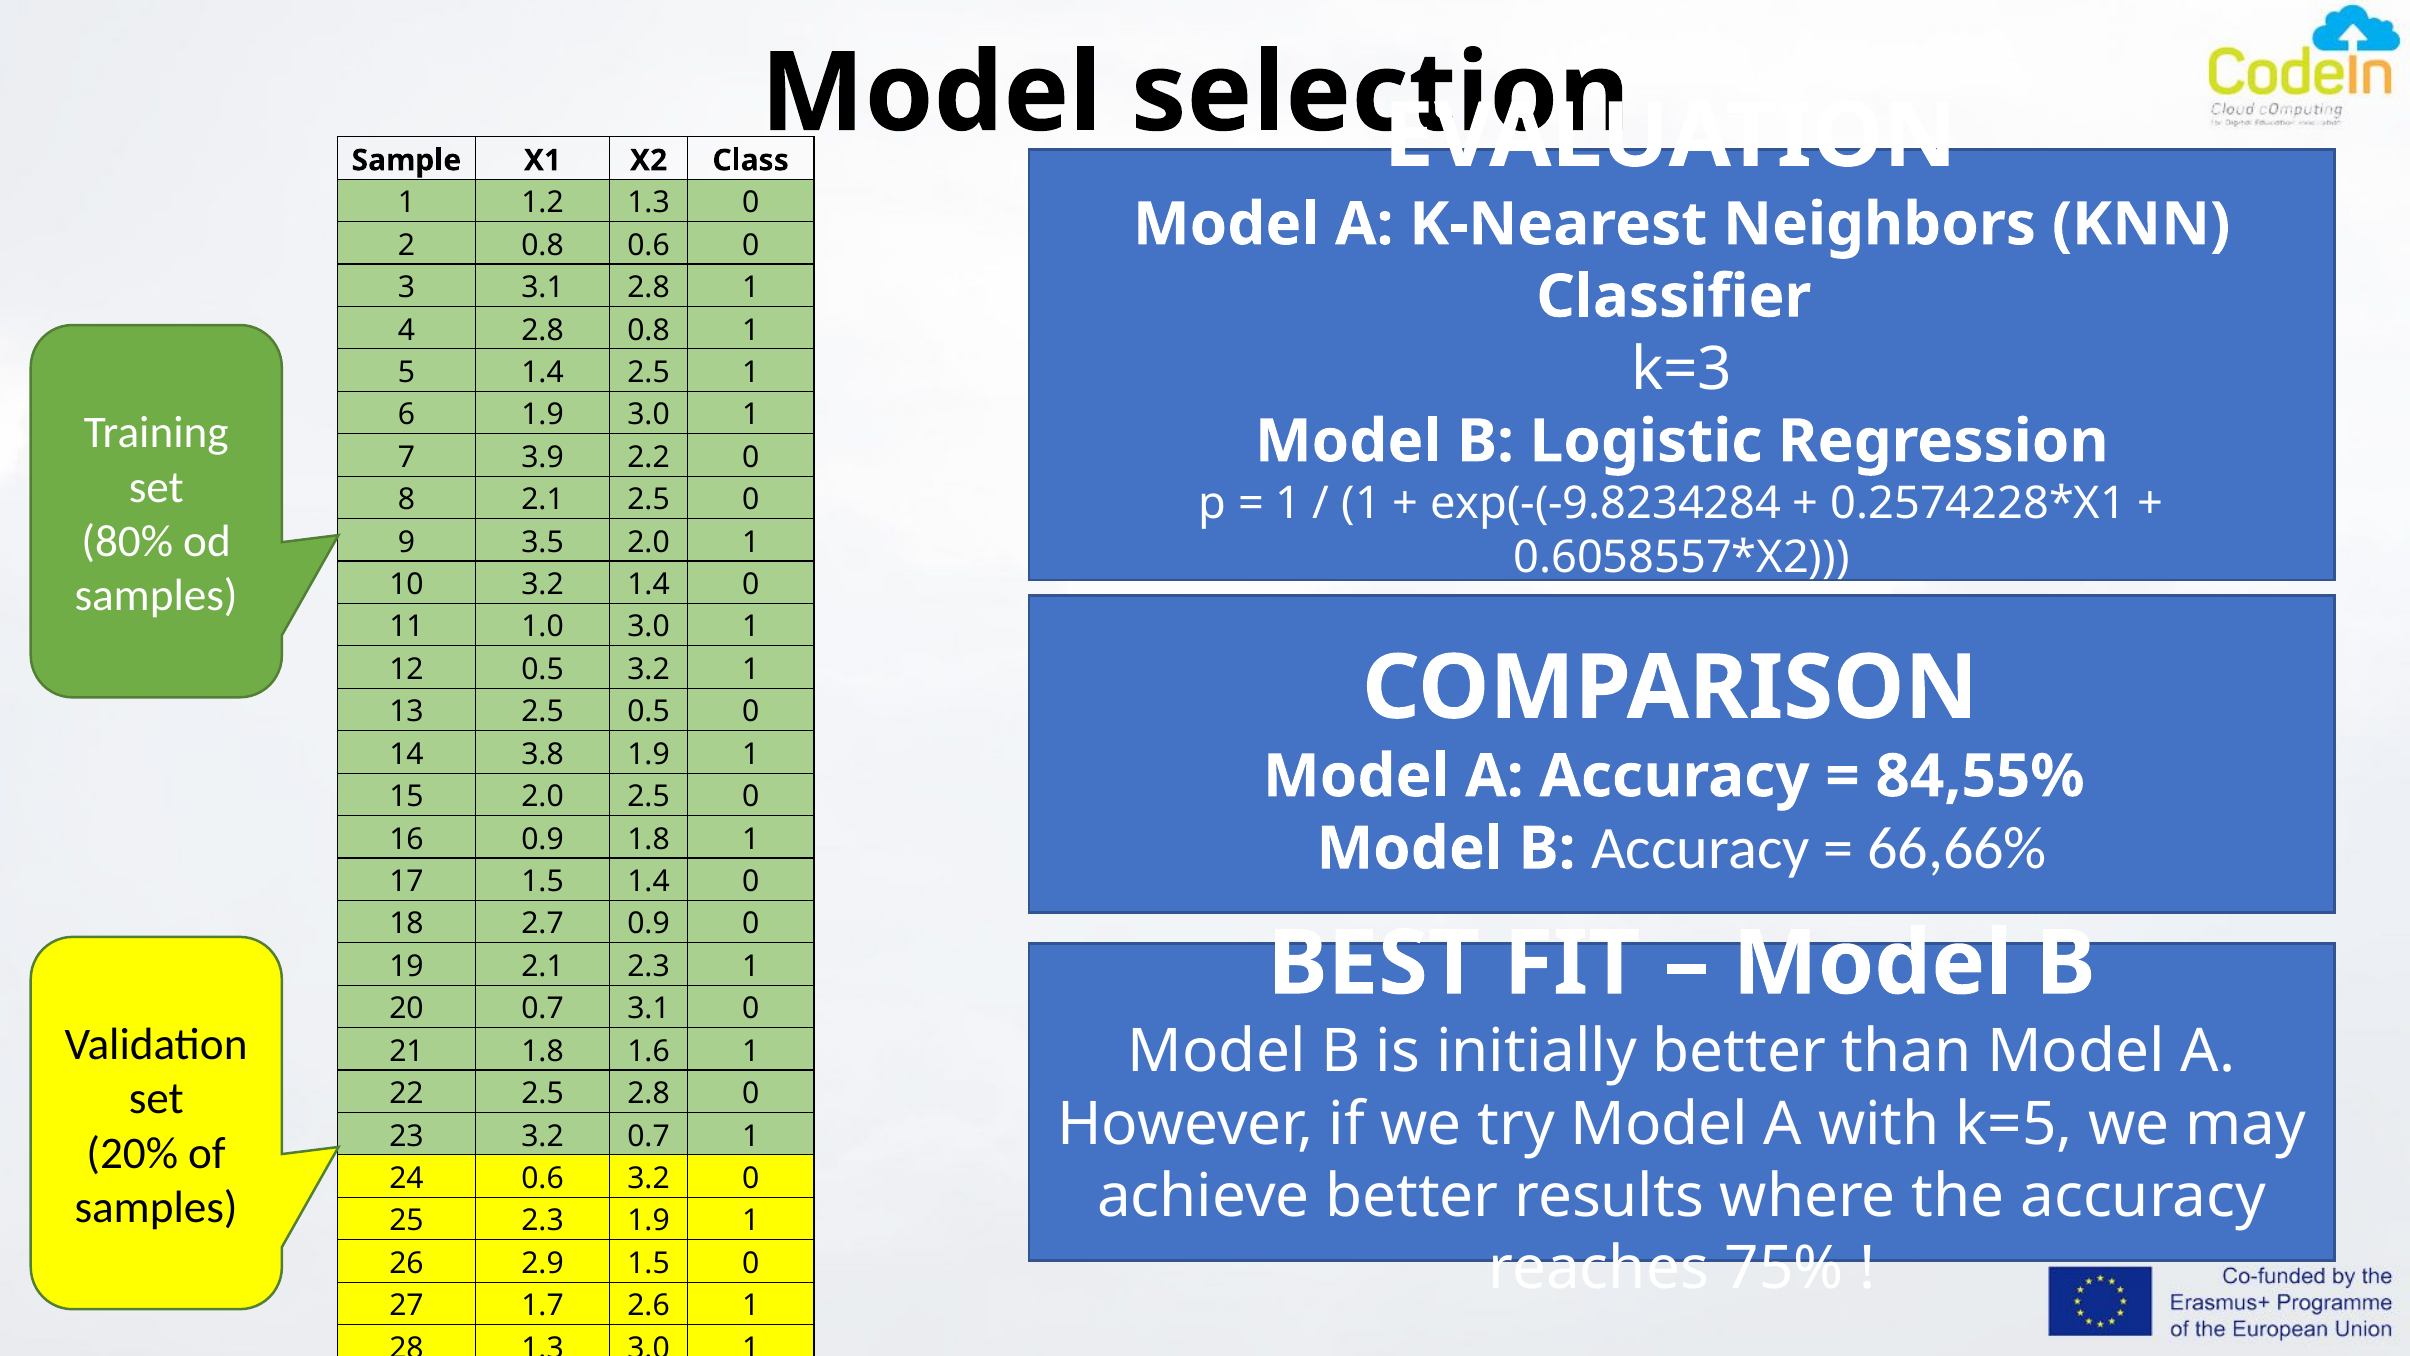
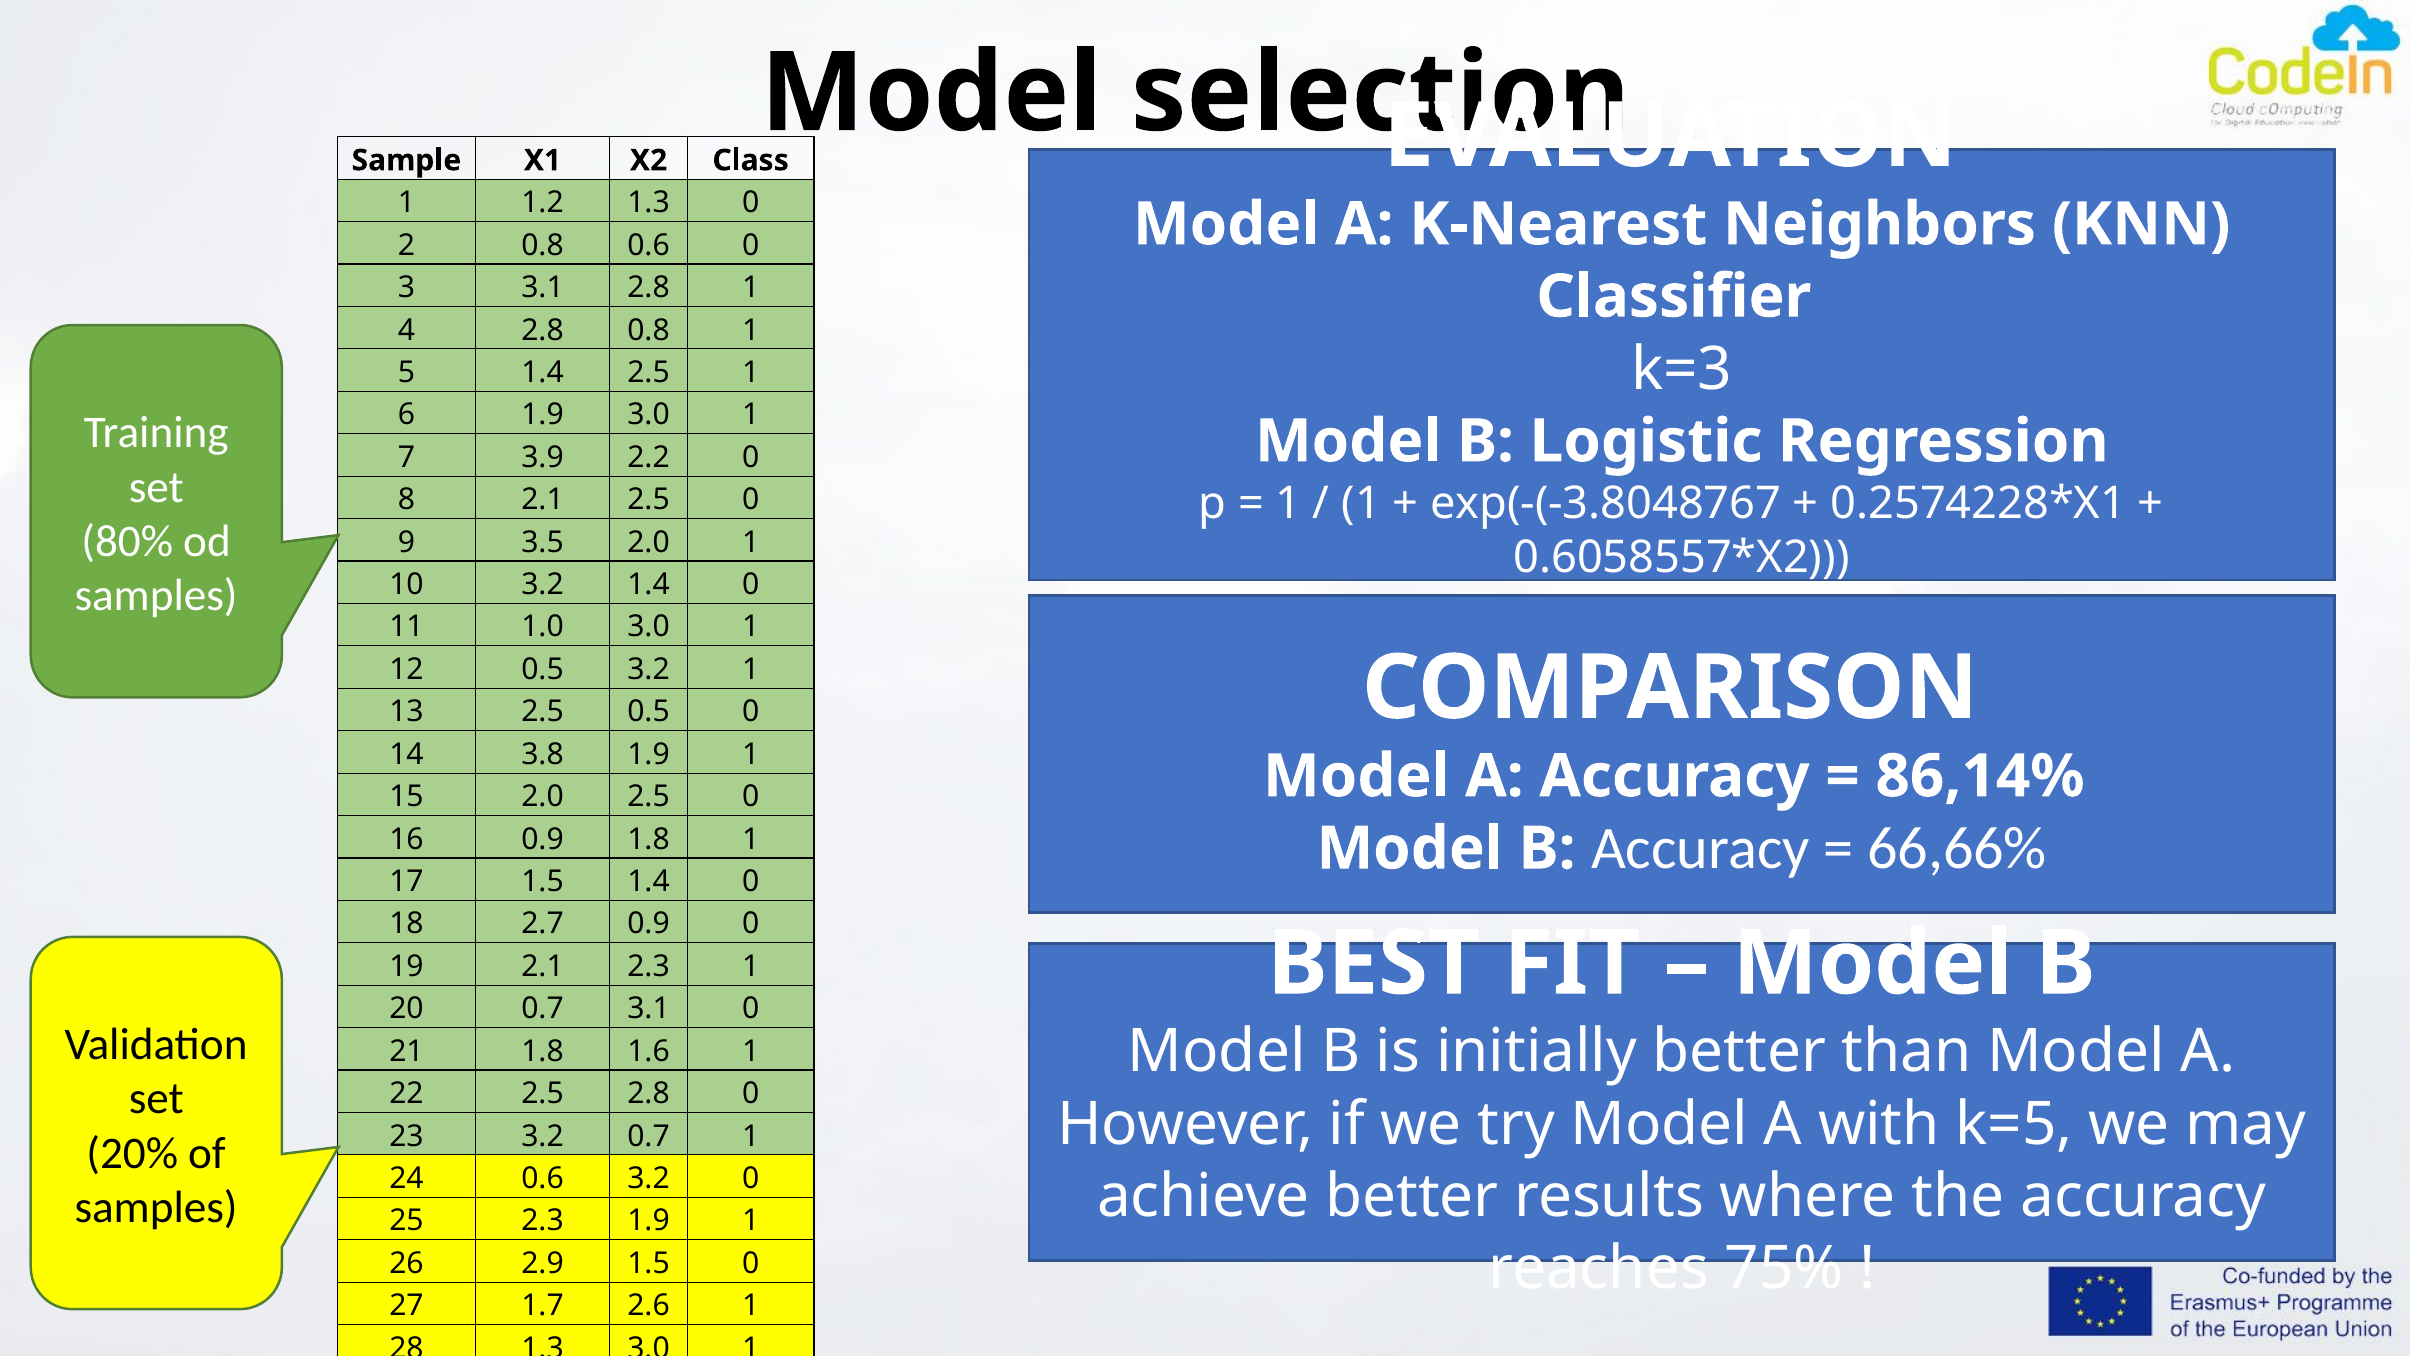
exp(-(-9.8234284: exp(-(-9.8234284 -> exp(-(-3.8048767
84,55%: 84,55% -> 86,14%
